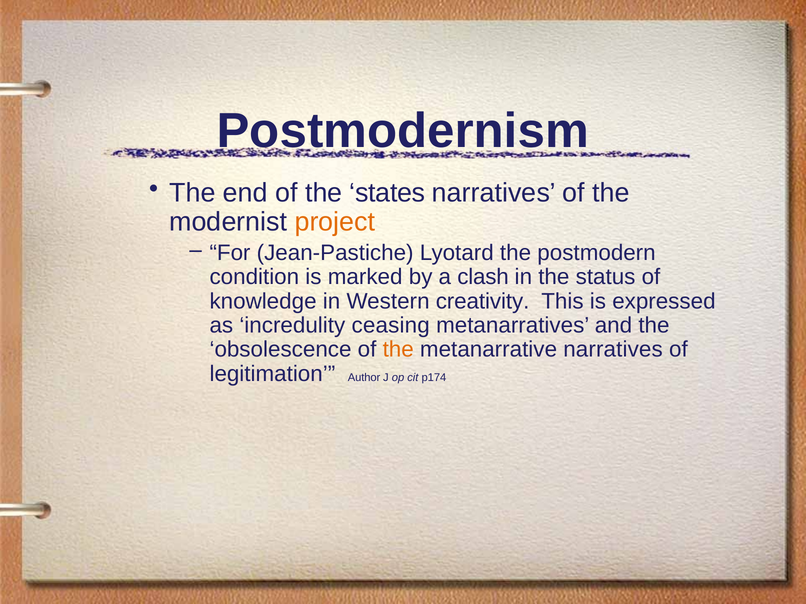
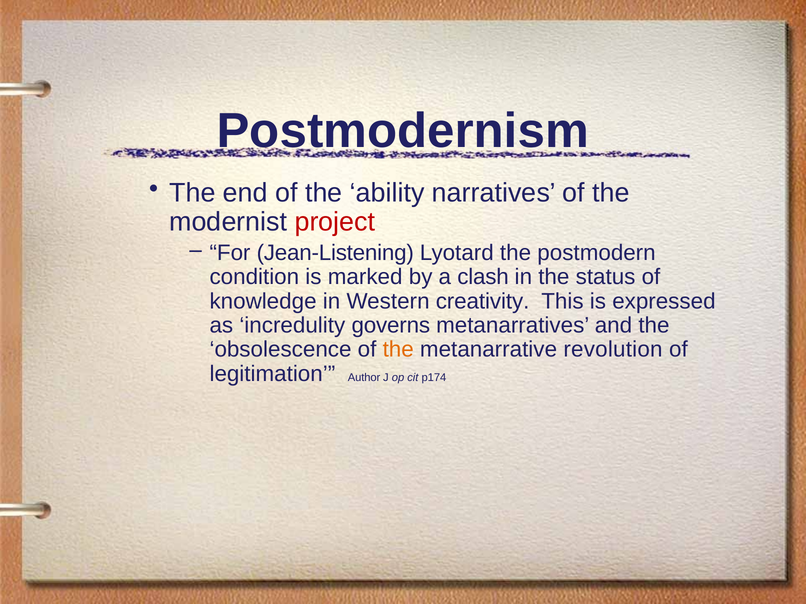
states: states -> ability
project colour: orange -> red
Jean-Pastiche: Jean-Pastiche -> Jean-Listening
ceasing: ceasing -> governs
metanarrative narratives: narratives -> revolution
